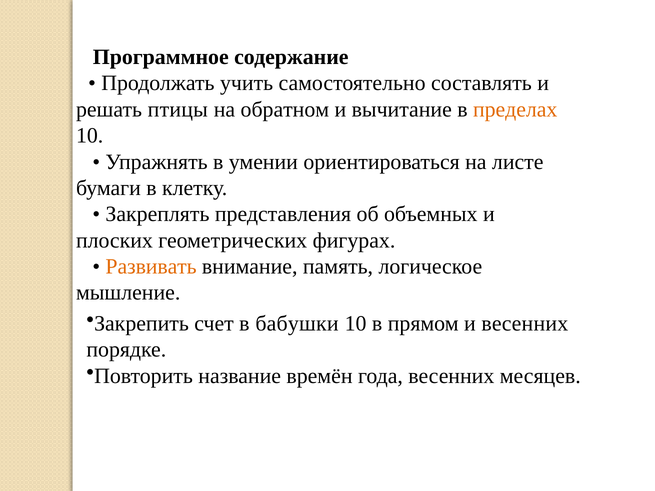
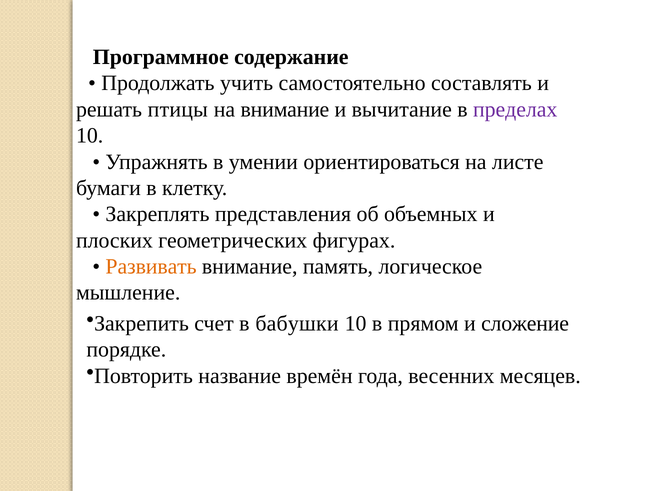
на обратном: обратном -> внимание
пределах colour: orange -> purple
и весенних: весенних -> сложение
